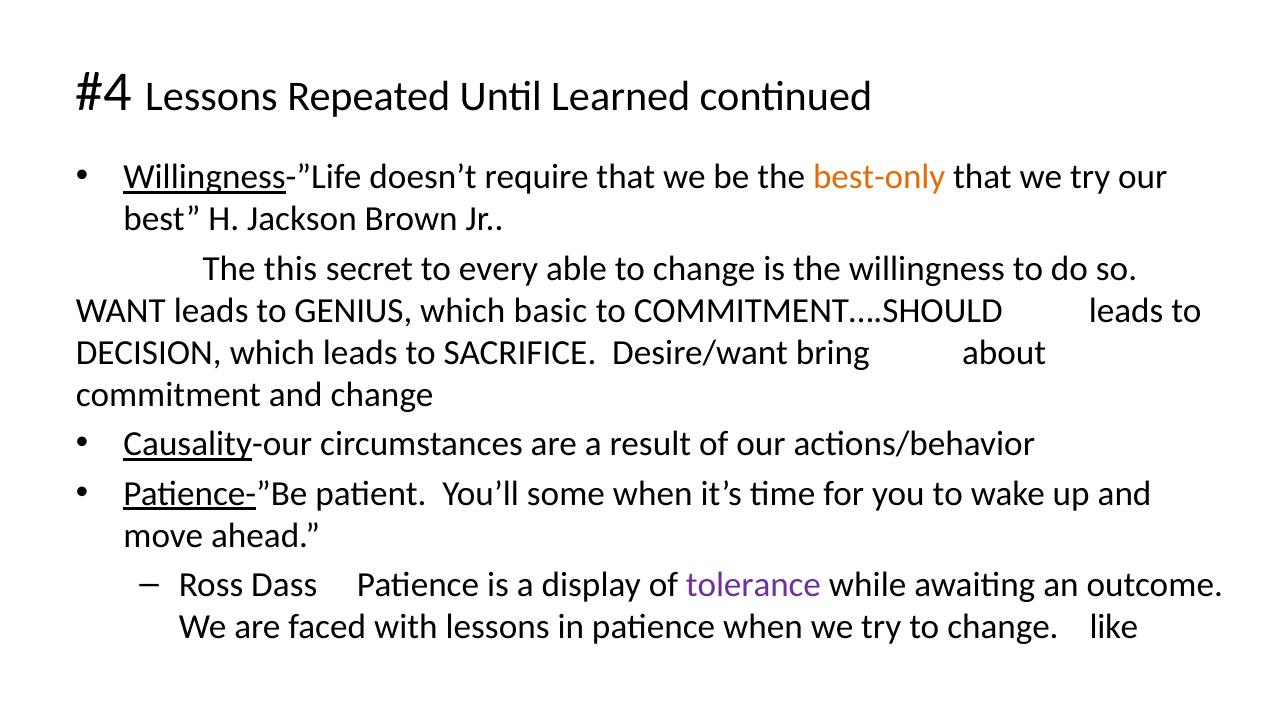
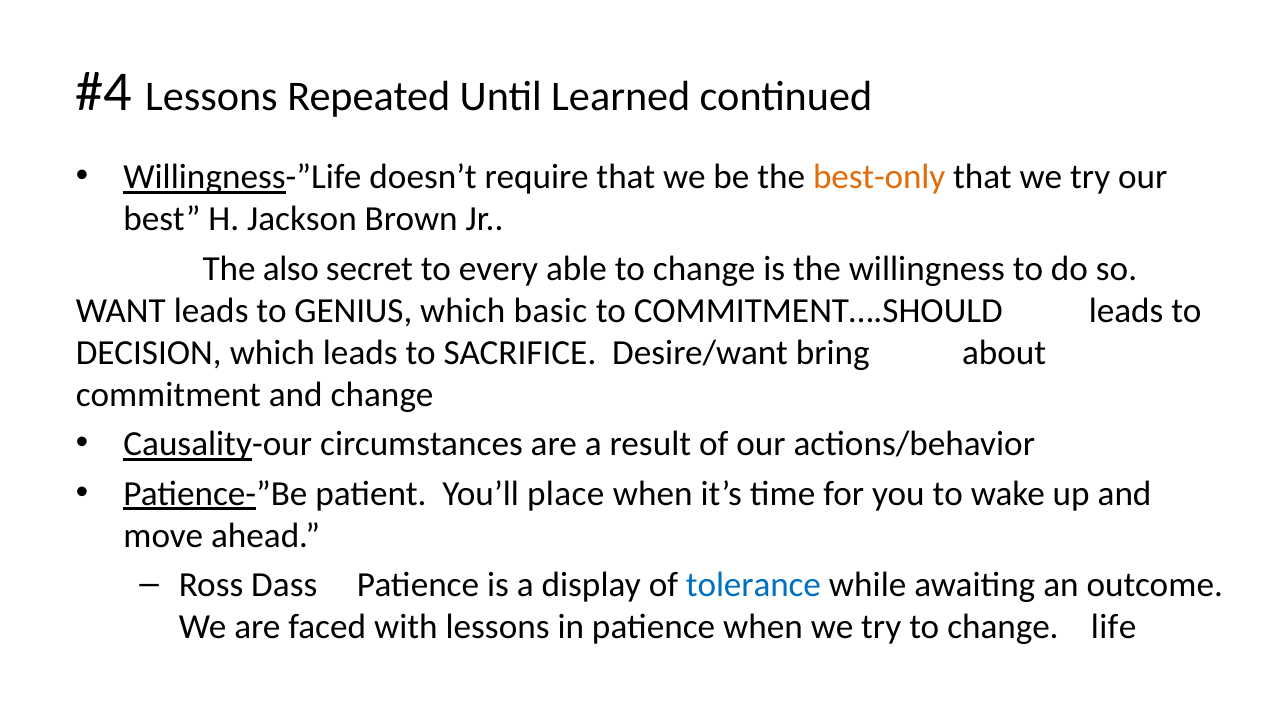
this: this -> also
some: some -> place
tolerance colour: purple -> blue
like: like -> life
